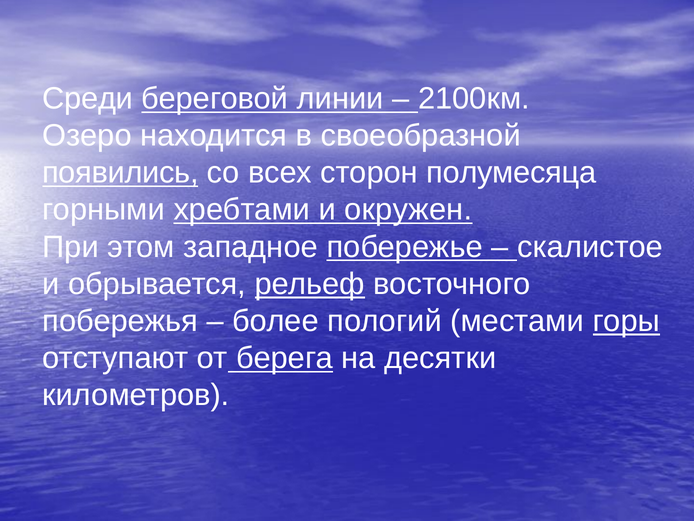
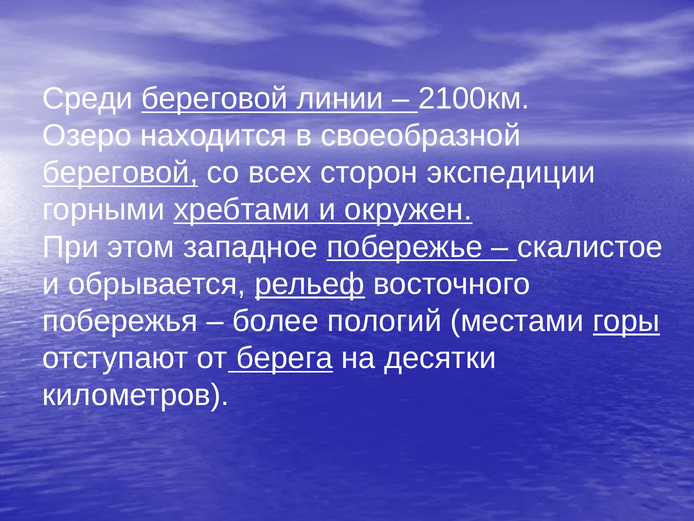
появились at (120, 173): появились -> береговой
полумесяца: полумесяца -> экспедиции
